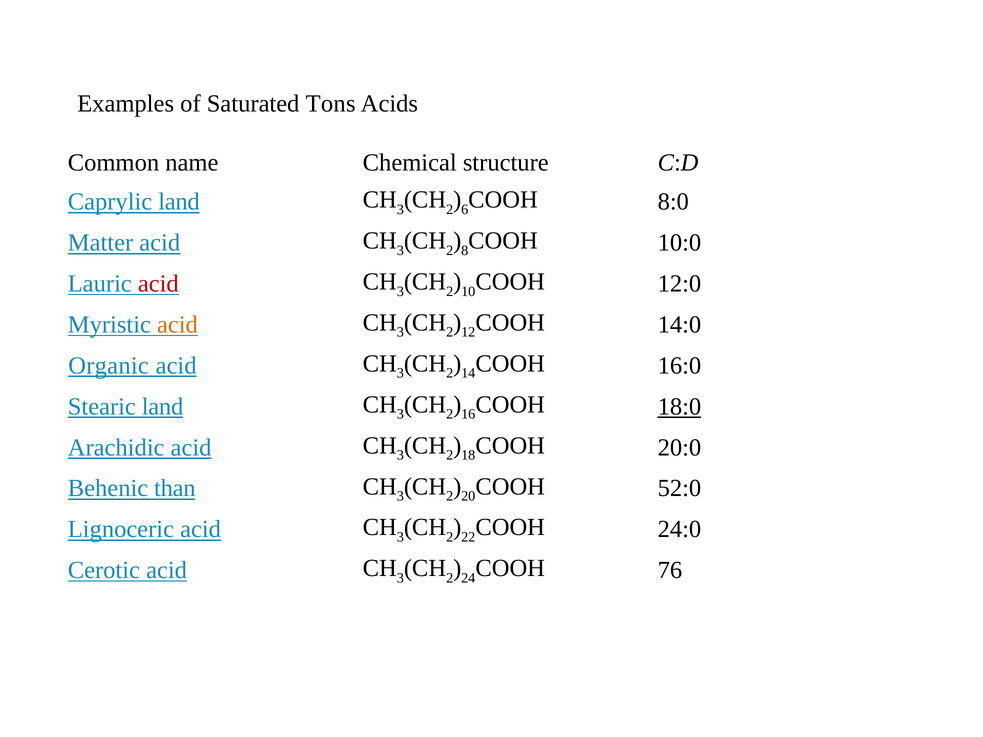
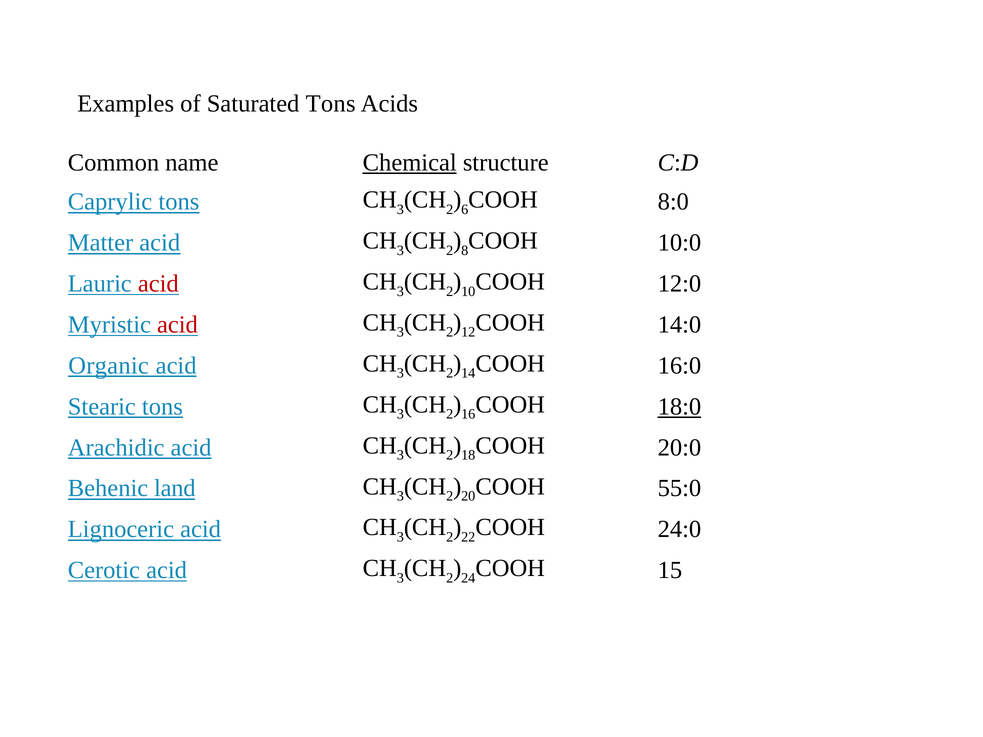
Chemical underline: none -> present
Caprylic land: land -> tons
acid at (177, 325) colour: orange -> red
Stearic land: land -> tons
than: than -> land
52:0: 52:0 -> 55:0
76: 76 -> 15
